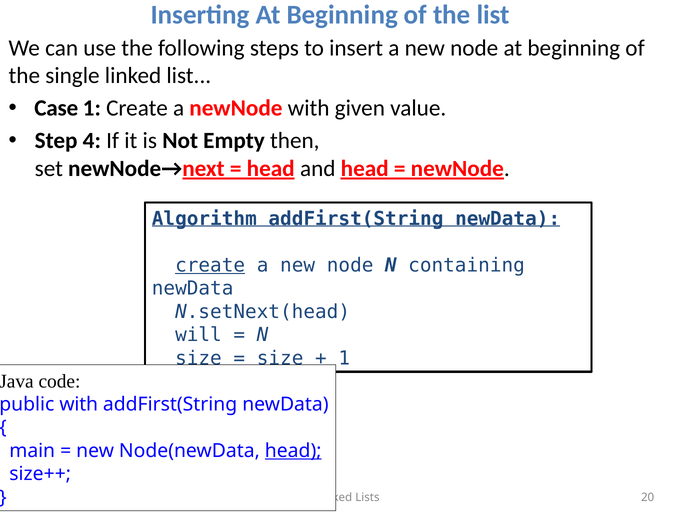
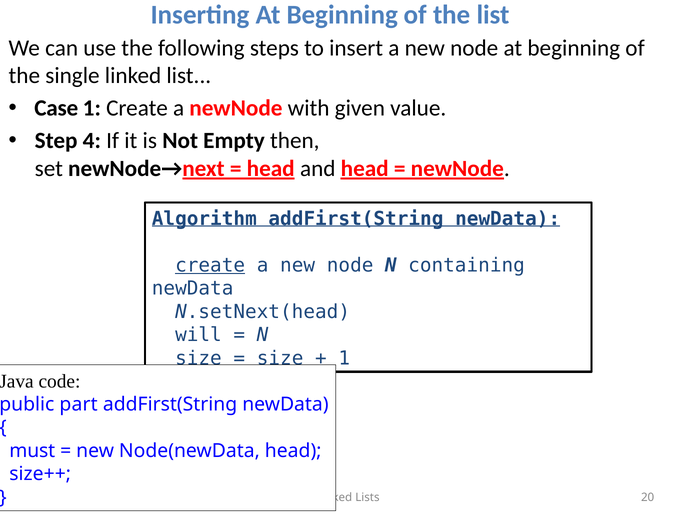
public with: with -> part
main: main -> must
head at (293, 451) underline: present -> none
